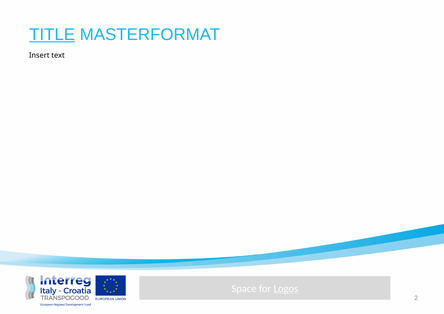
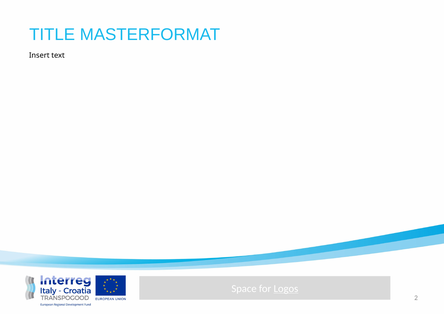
TITLE underline: present -> none
